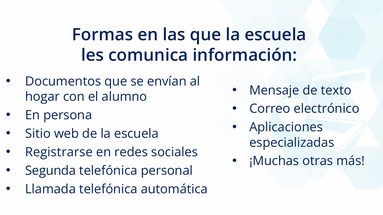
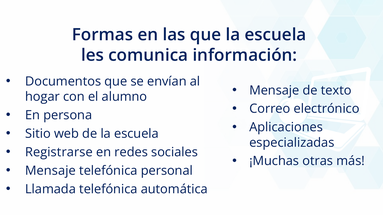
Segunda at (51, 171): Segunda -> Mensaje
